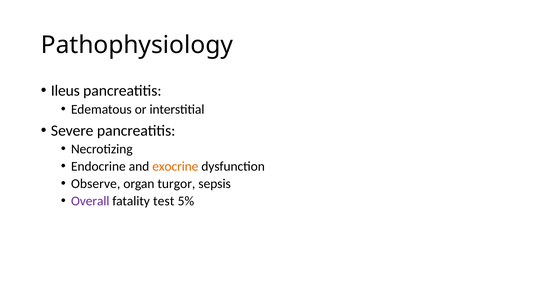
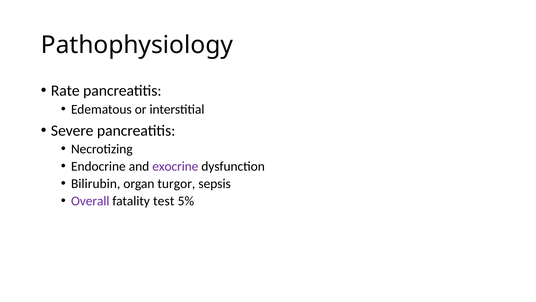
Ileus: Ileus -> Rate
exocrine colour: orange -> purple
Observe: Observe -> Bilirubin
